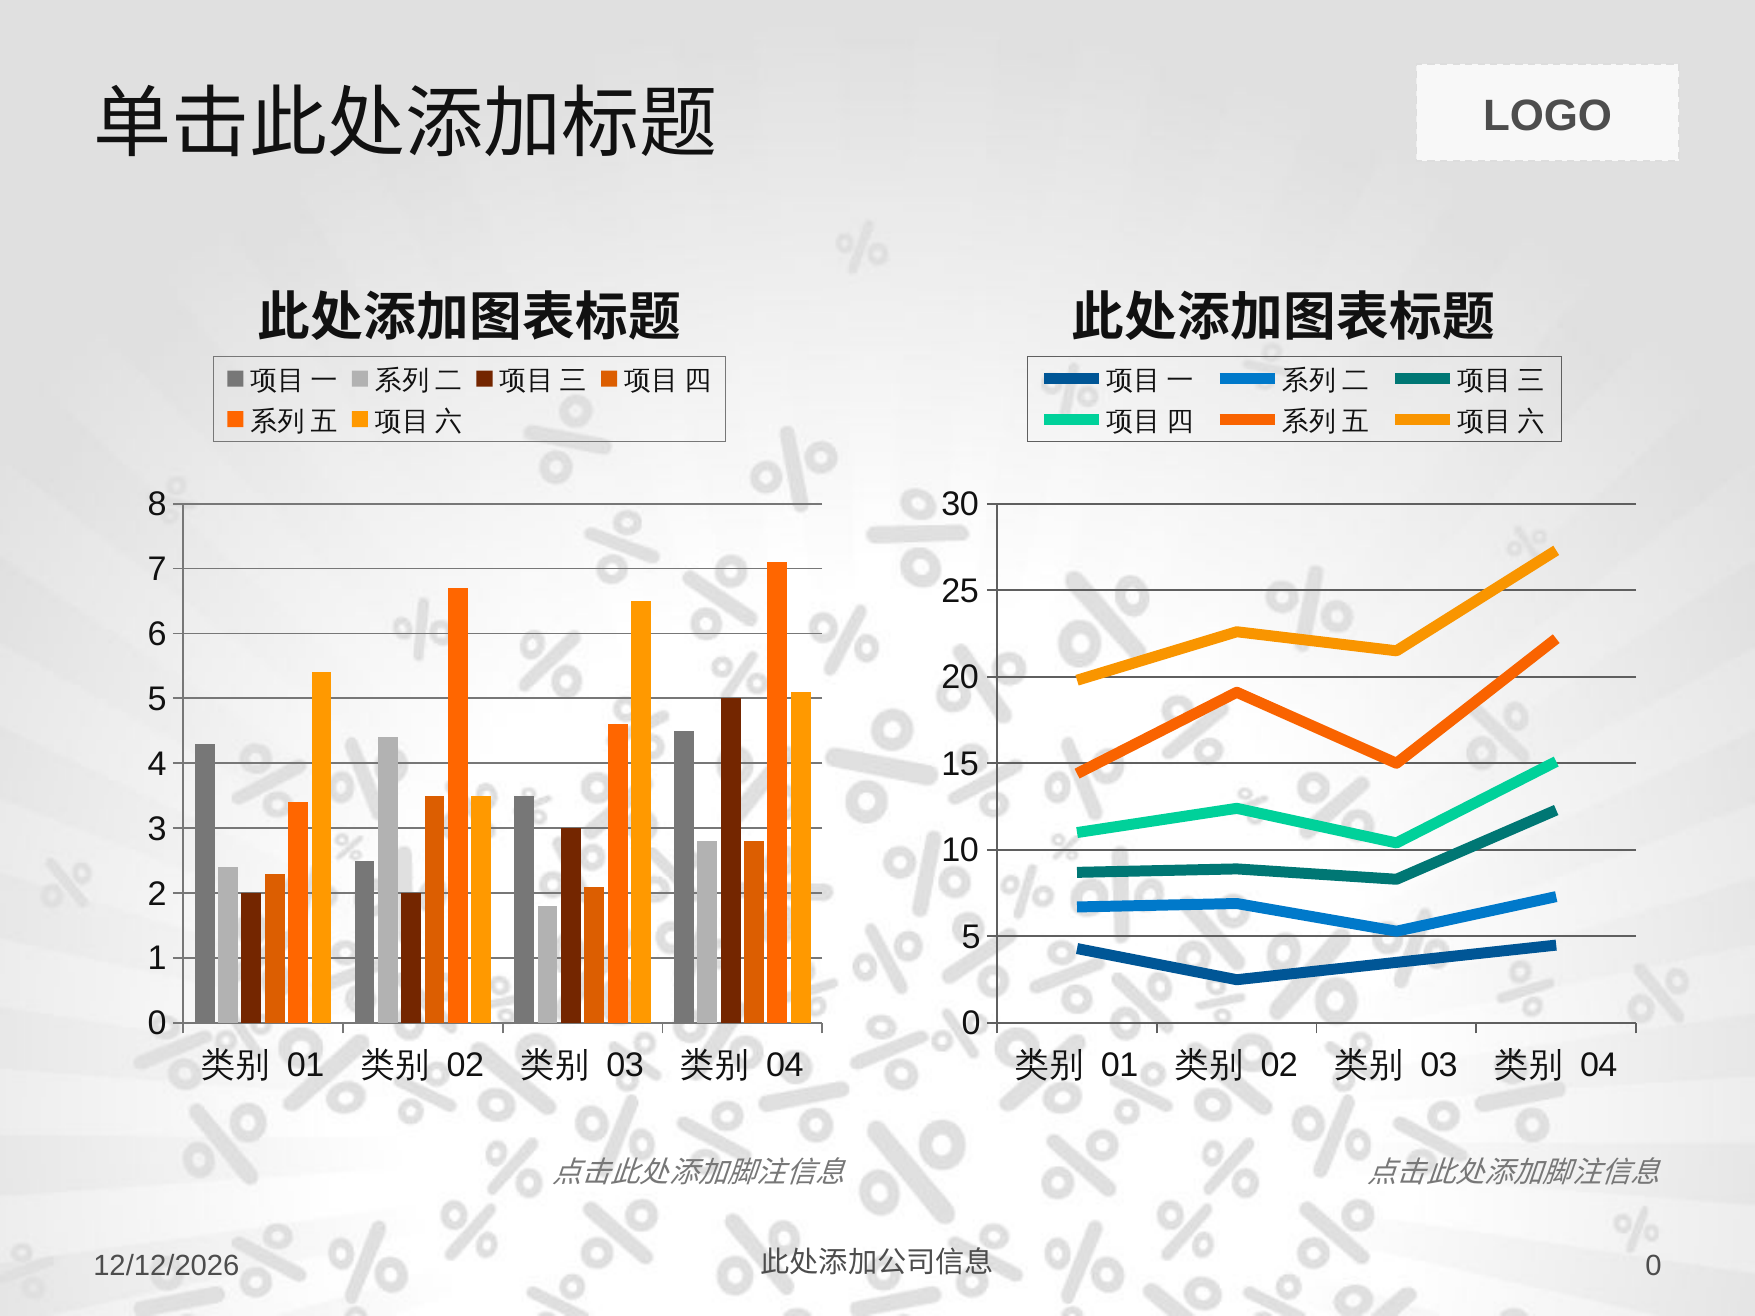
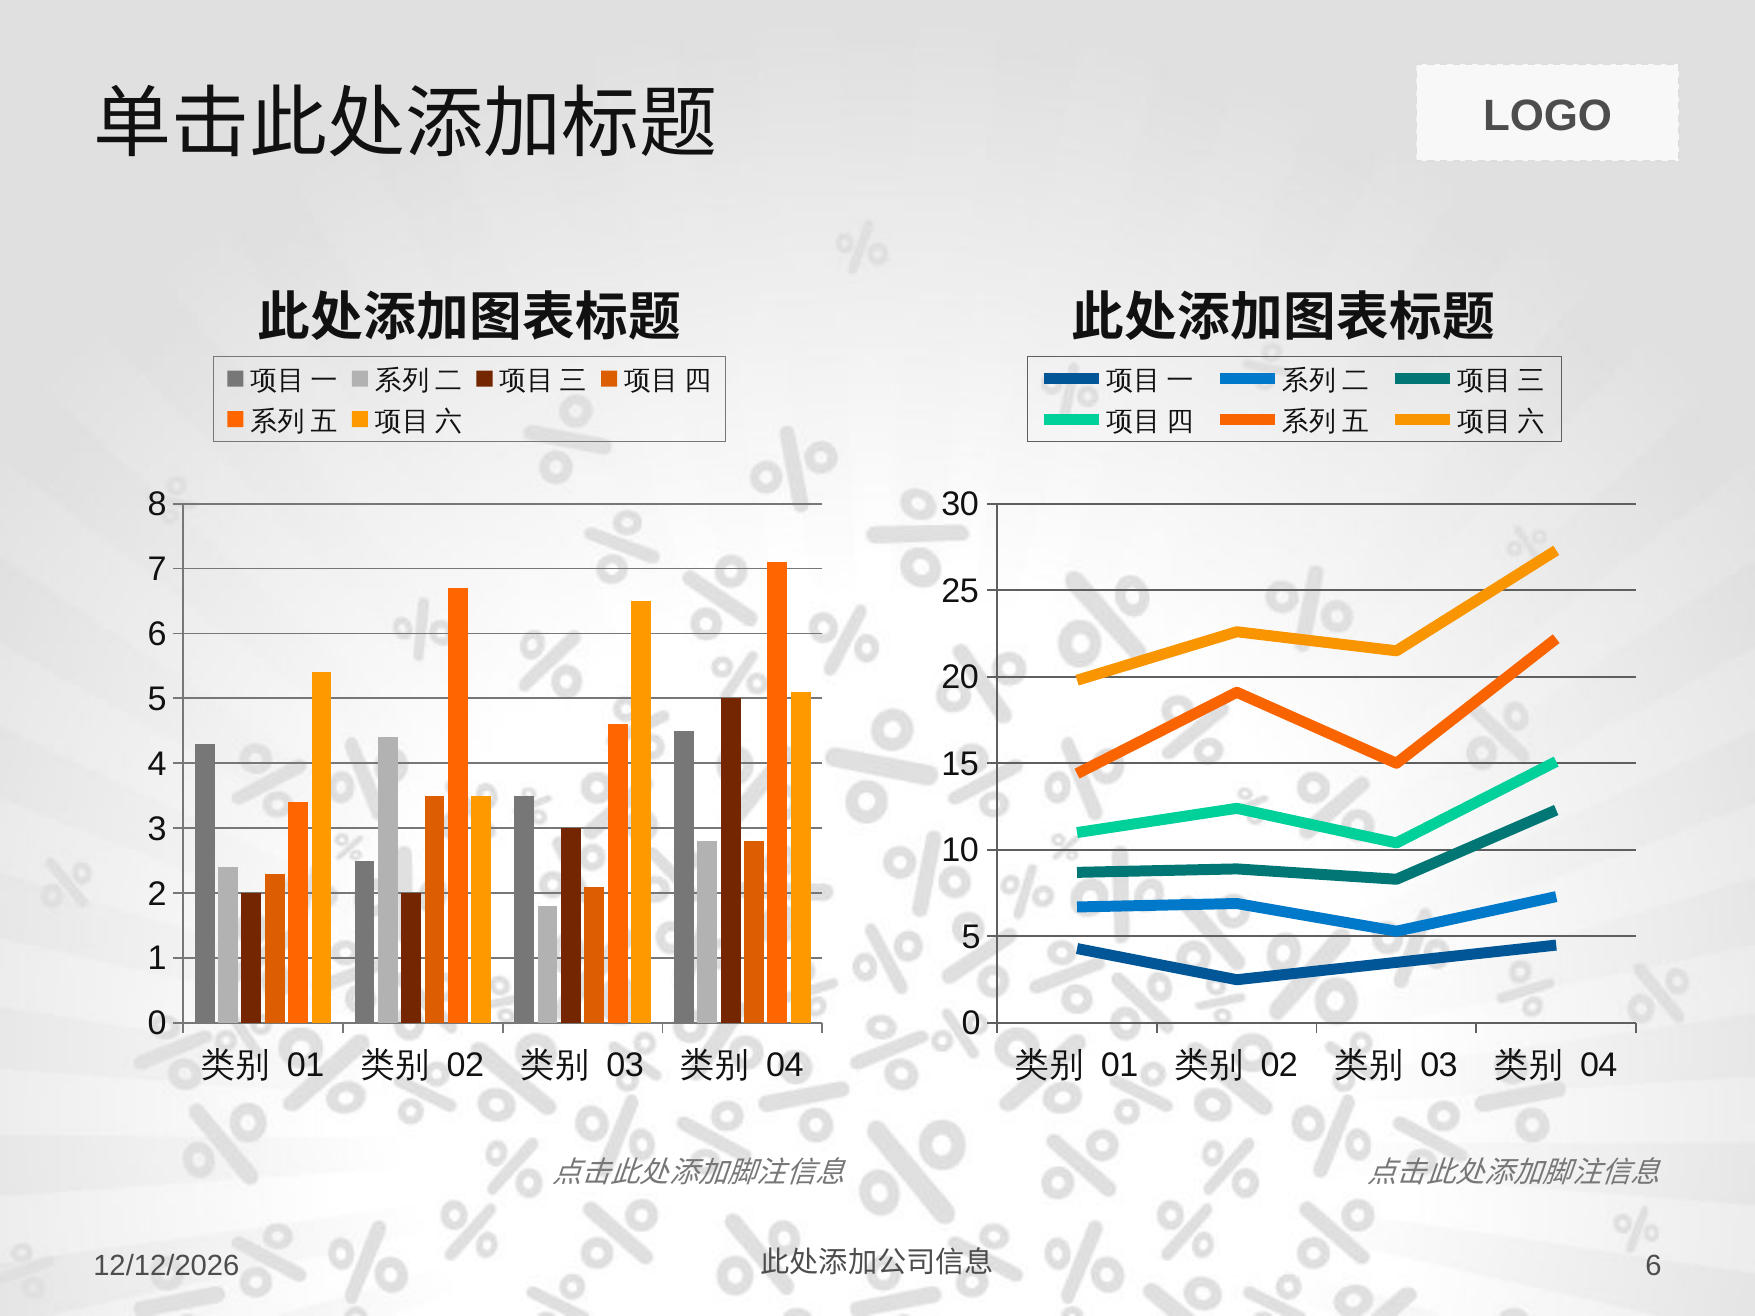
0 at (1654, 1266): 0 -> 6
